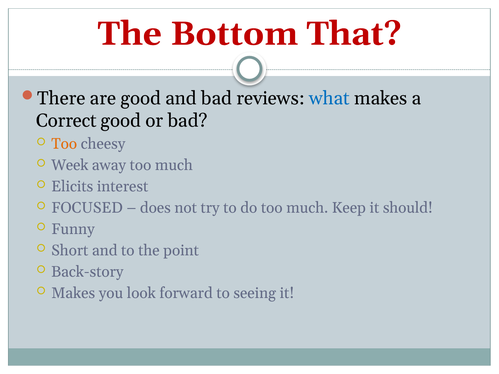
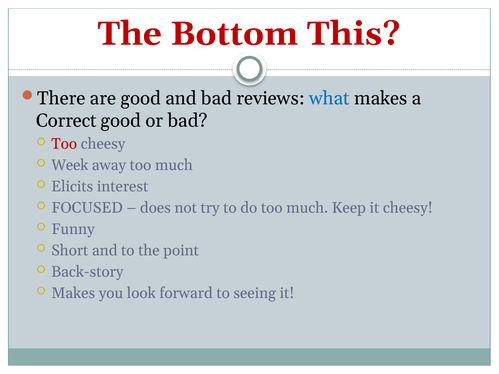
That: That -> This
Too at (64, 144) colour: orange -> red
it should: should -> cheesy
